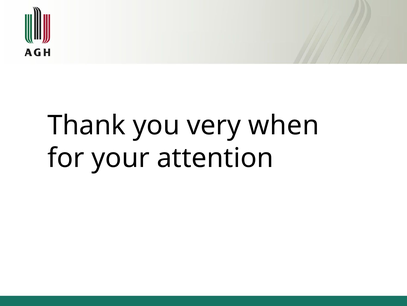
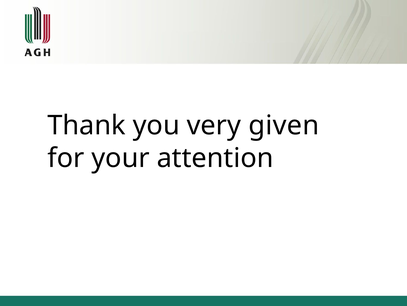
when: when -> given
